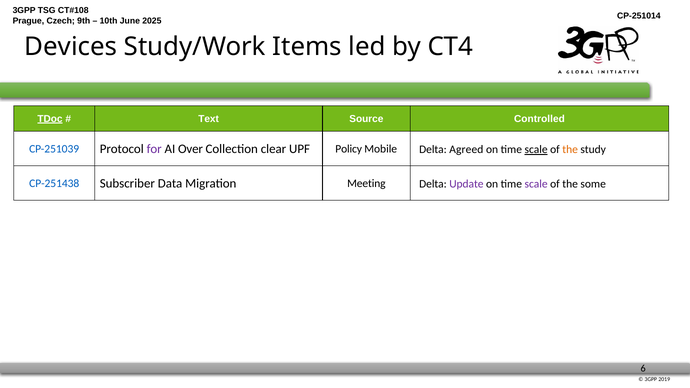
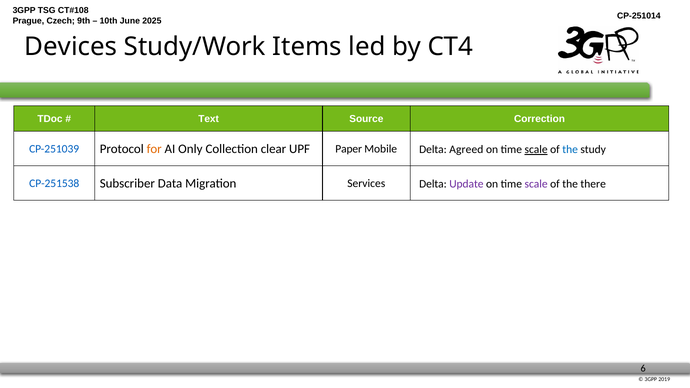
TDoc underline: present -> none
Controlled: Controlled -> Correction
for colour: purple -> orange
Over: Over -> Only
Policy: Policy -> Paper
the at (570, 150) colour: orange -> blue
CP-251438: CP-251438 -> CP-251538
Meeting: Meeting -> Services
some: some -> there
